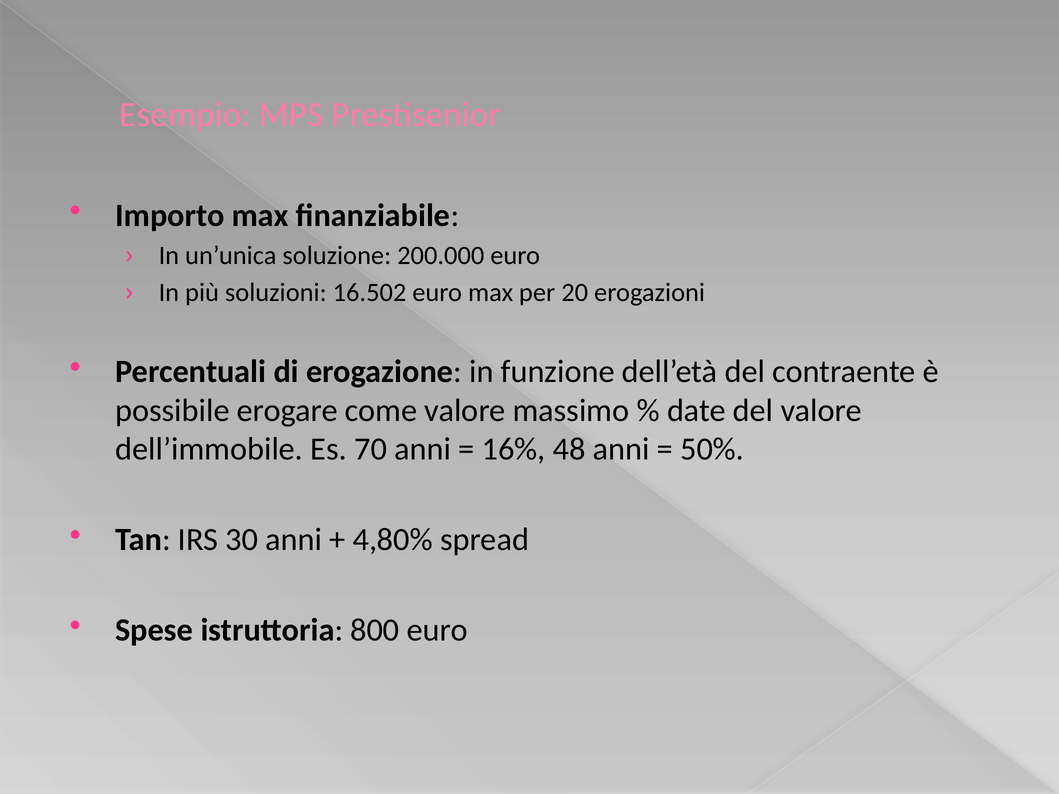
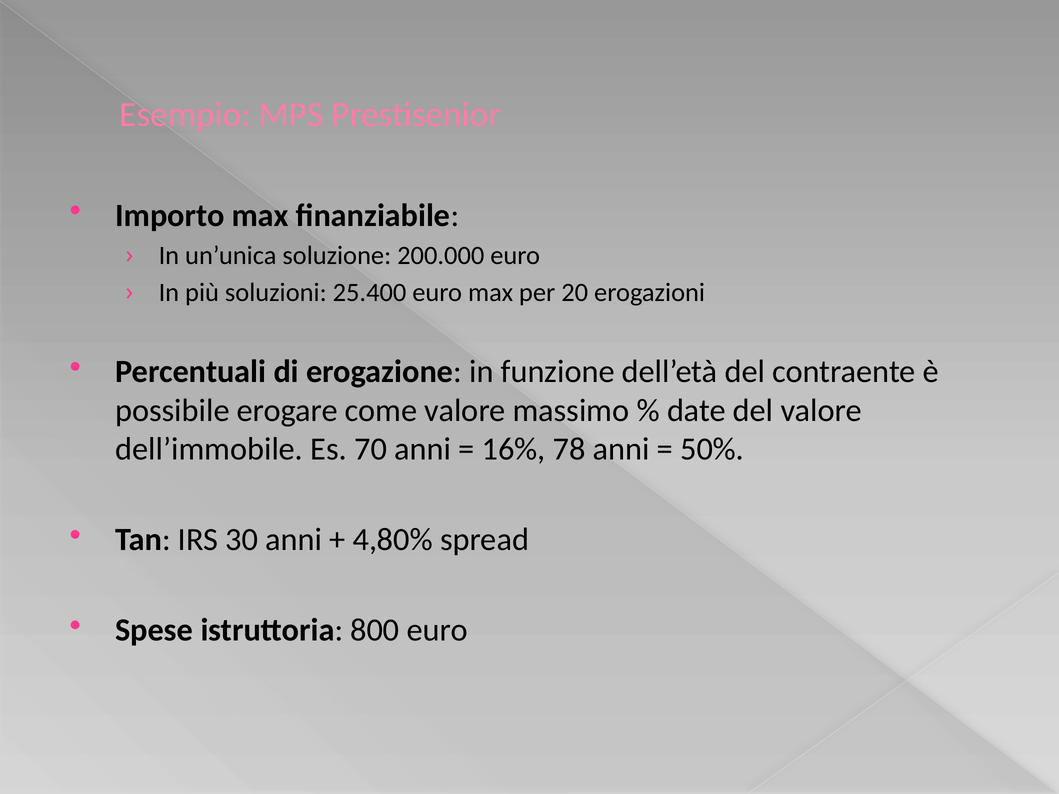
16.502: 16.502 -> 25.400
48: 48 -> 78
